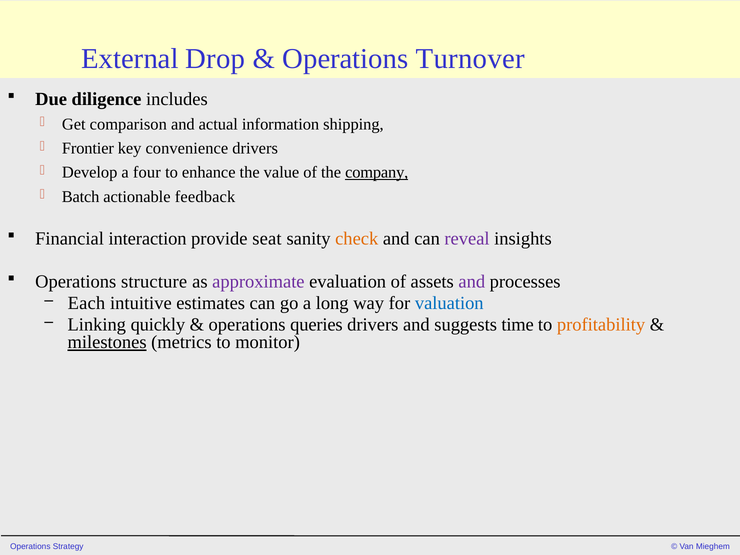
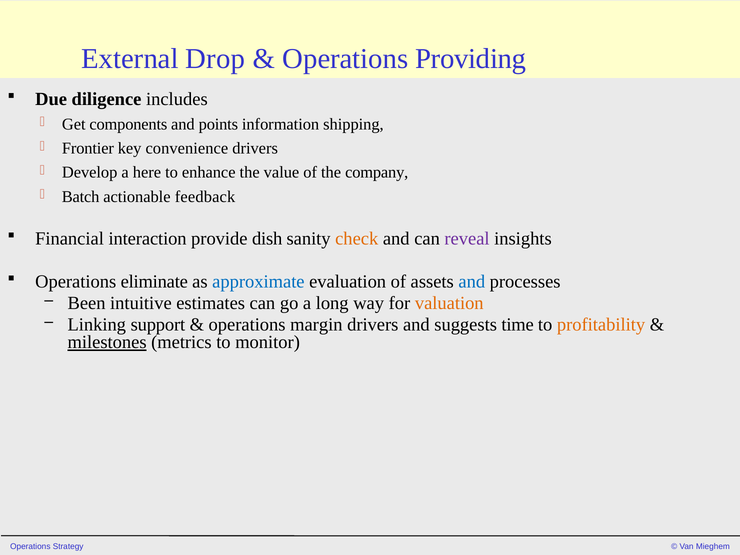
Turnover: Turnover -> Providing
comparison: comparison -> components
actual: actual -> points
four: four -> here
company underline: present -> none
seat: seat -> dish
structure: structure -> eliminate
approximate colour: purple -> blue
and at (472, 282) colour: purple -> blue
Each: Each -> Been
valuation colour: blue -> orange
quickly: quickly -> support
queries: queries -> margin
